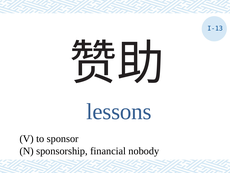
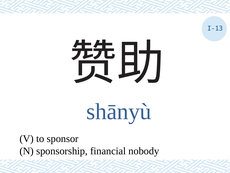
lessons: lessons -> shānyù
